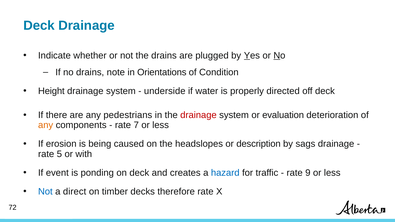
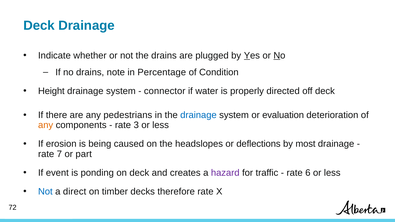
Orientations: Orientations -> Percentage
underside: underside -> connector
drainage at (198, 115) colour: red -> blue
7: 7 -> 3
description: description -> deflections
sags: sags -> most
5: 5 -> 7
with: with -> part
hazard colour: blue -> purple
9: 9 -> 6
